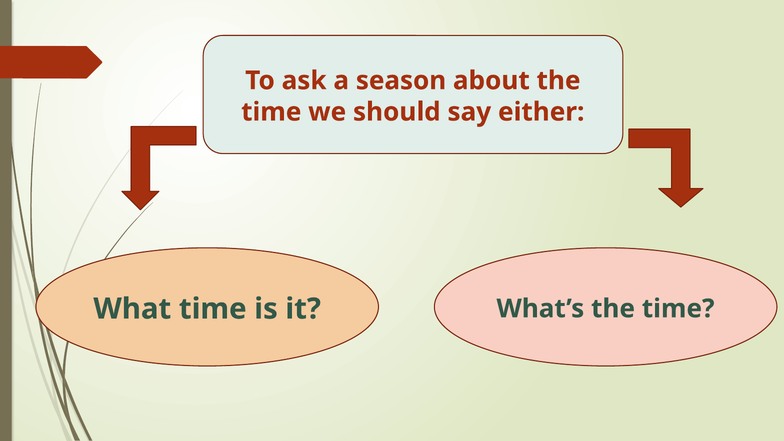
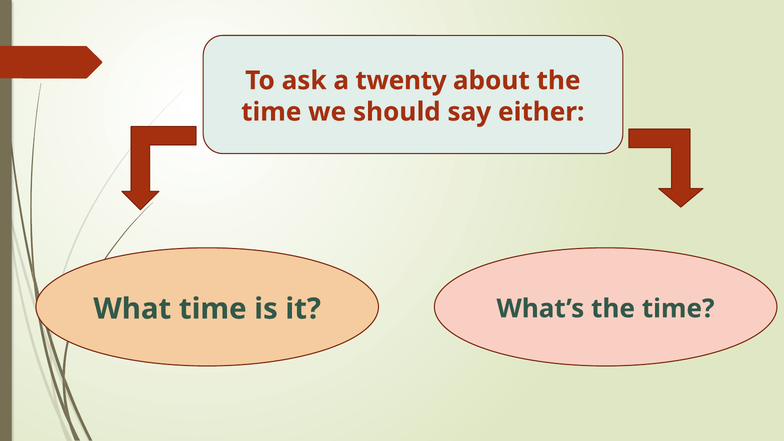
season: season -> twenty
